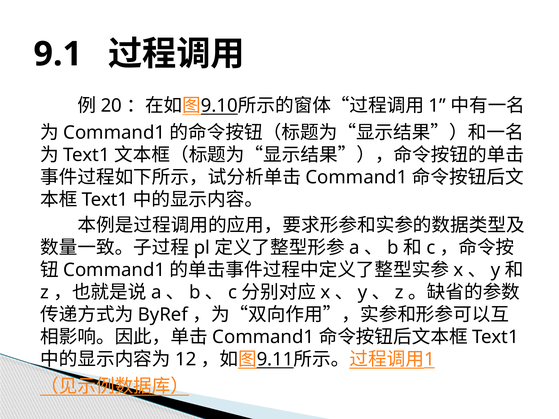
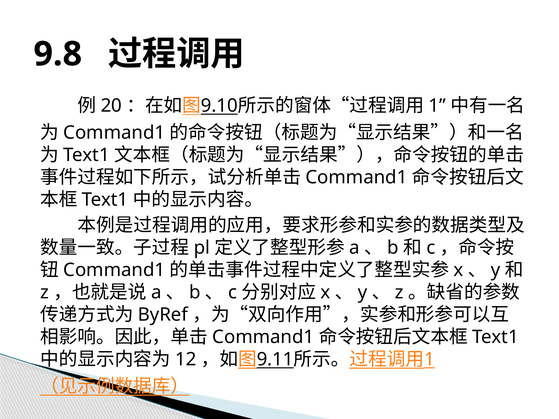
9.1: 9.1 -> 9.8
